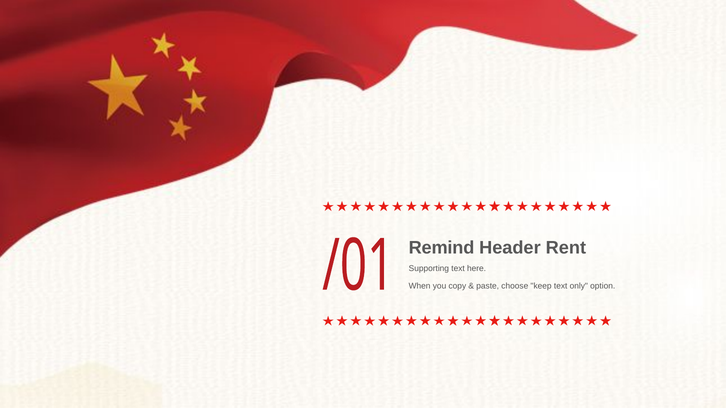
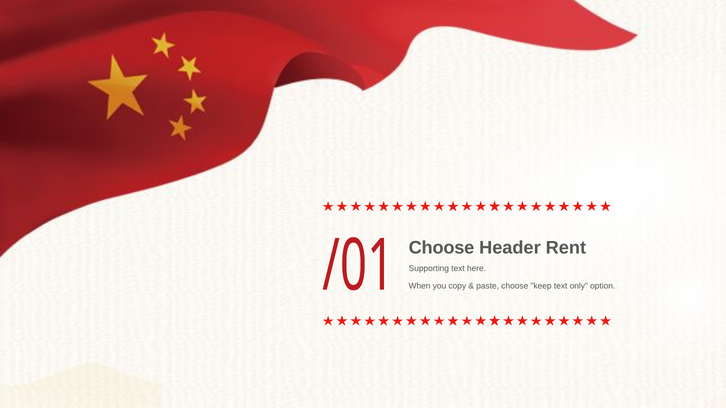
Remind at (442, 248): Remind -> Choose
